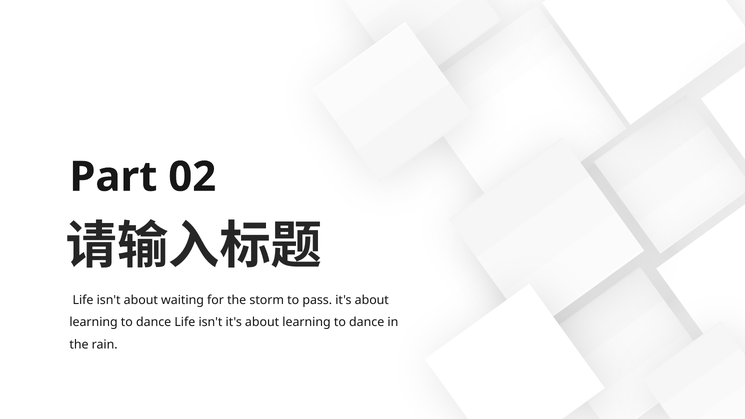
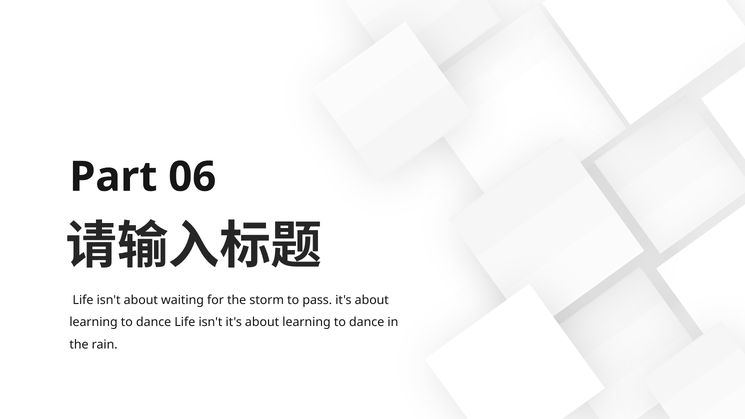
02: 02 -> 06
